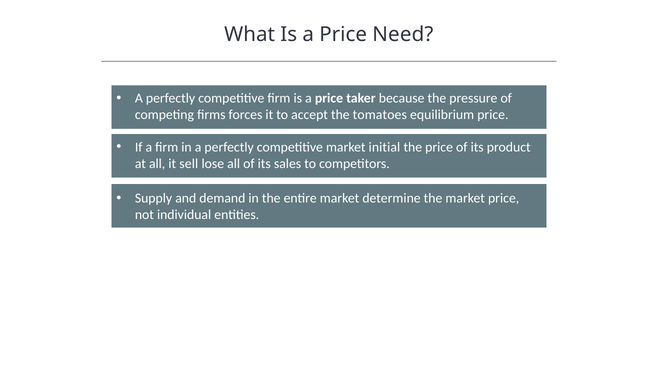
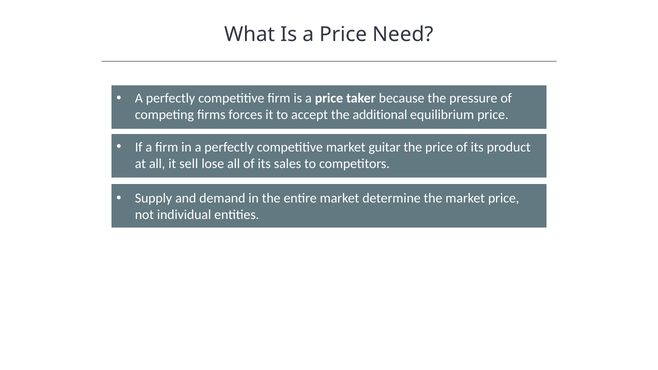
tomatoes: tomatoes -> additional
initial: initial -> guitar
